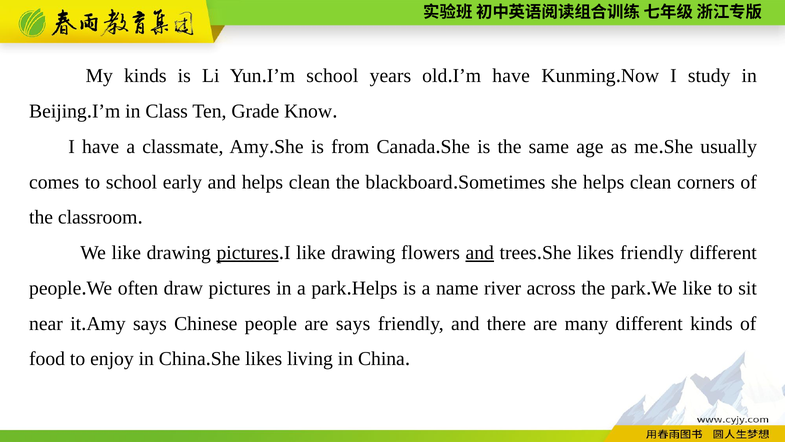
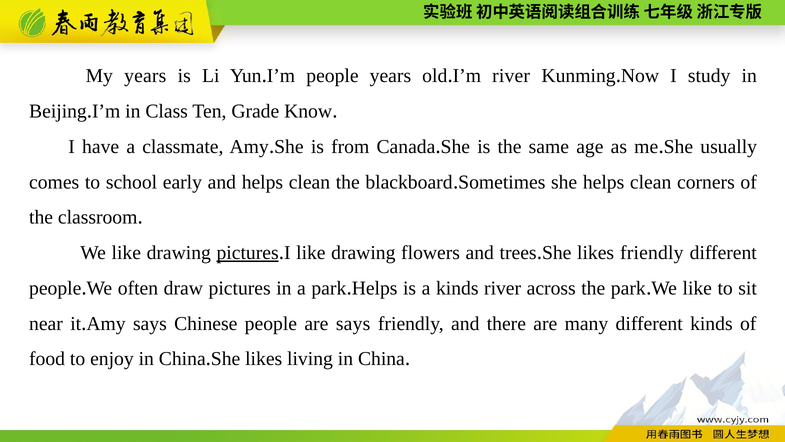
My kinds: kinds -> years
school at (332, 76): school -> people
have at (511, 76): have -> river
and at (480, 253) underline: present -> none
a name: name -> kinds
